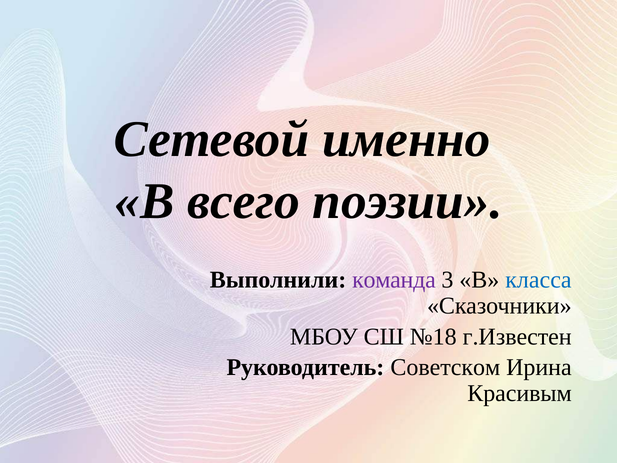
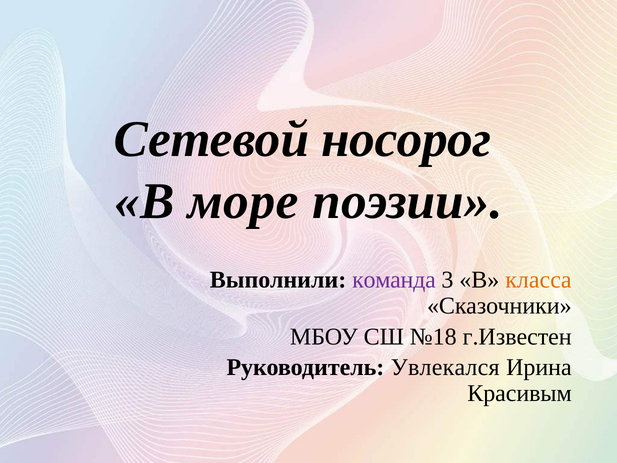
именно: именно -> носорог
всего: всего -> море
класса colour: blue -> orange
Советском: Советском -> Увлекался
